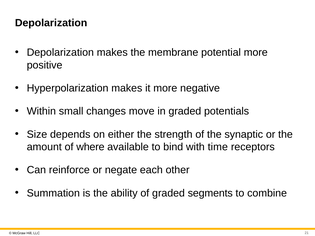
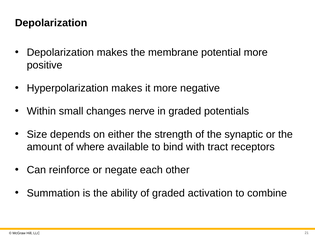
move: move -> nerve
time: time -> tract
segments: segments -> activation
